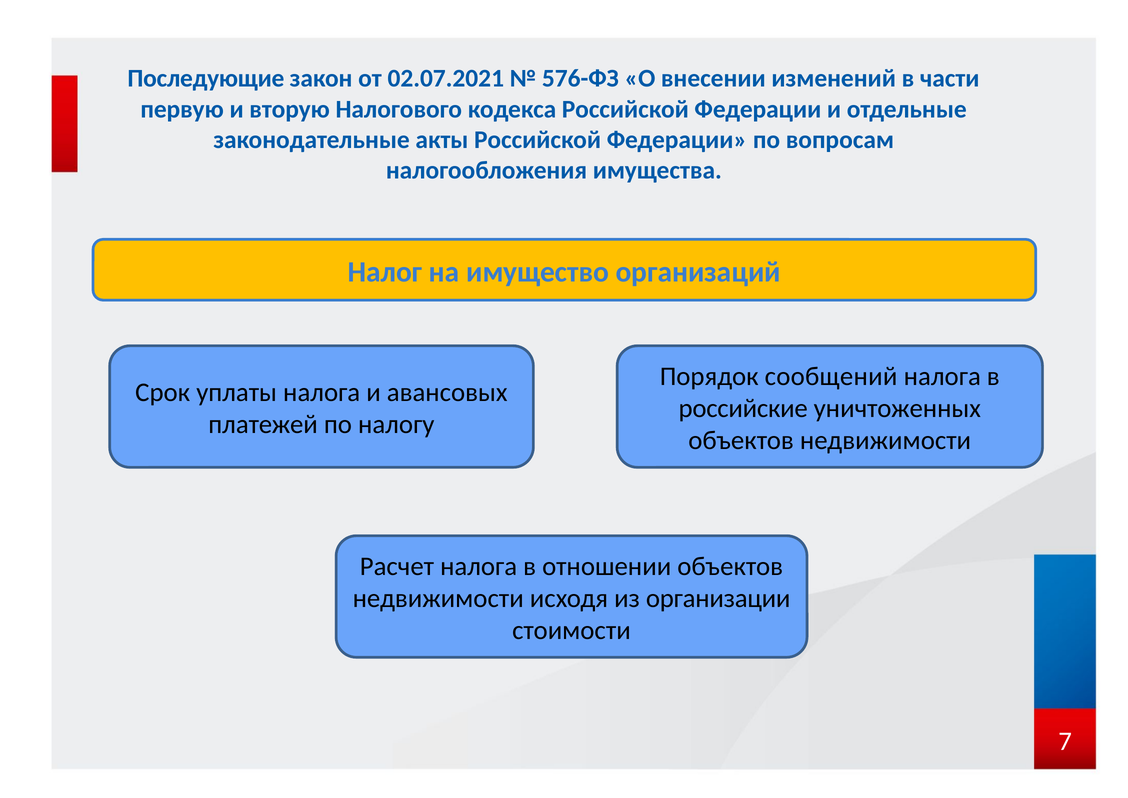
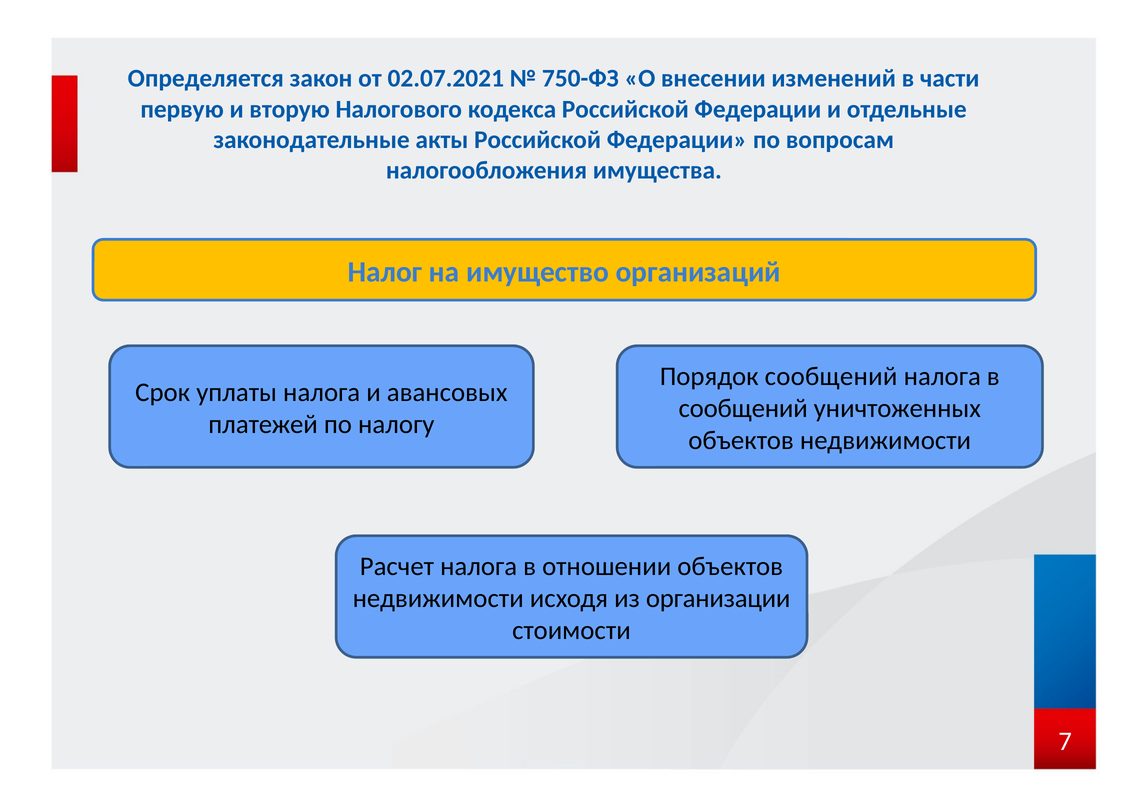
Последующие: Последующие -> Определяется
576-ФЗ: 576-ФЗ -> 750-ФЗ
российские at (743, 408): российские -> сообщений
